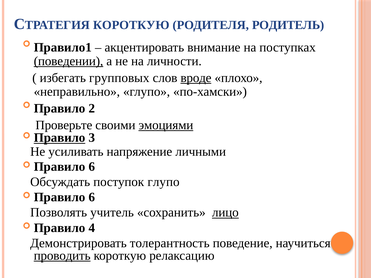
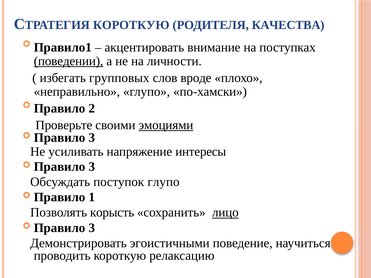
РОДИТЕЛЬ: РОДИТЕЛЬ -> КАЧЕСТВА
вроде underline: present -> none
Правило at (60, 138) underline: present -> none
личными: личными -> интересы
6 at (92, 167): 6 -> 3
6 at (92, 197): 6 -> 1
учитель: учитель -> корысть
4 at (92, 228): 4 -> 3
толерантность: толерантность -> эгоистичными
проводить underline: present -> none
